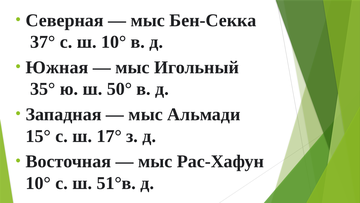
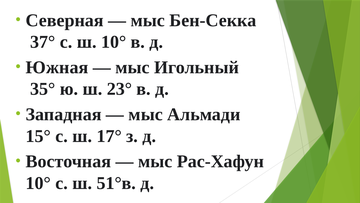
50°: 50° -> 23°
